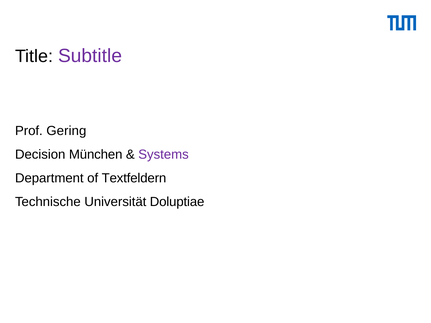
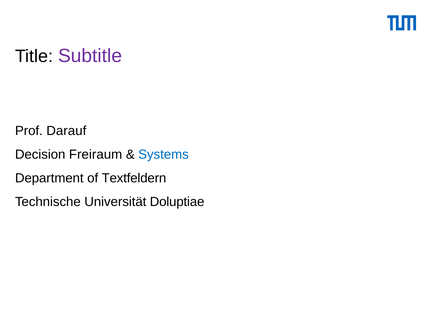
Gering: Gering -> Darauf
München: München -> Freiraum
Systems colour: purple -> blue
